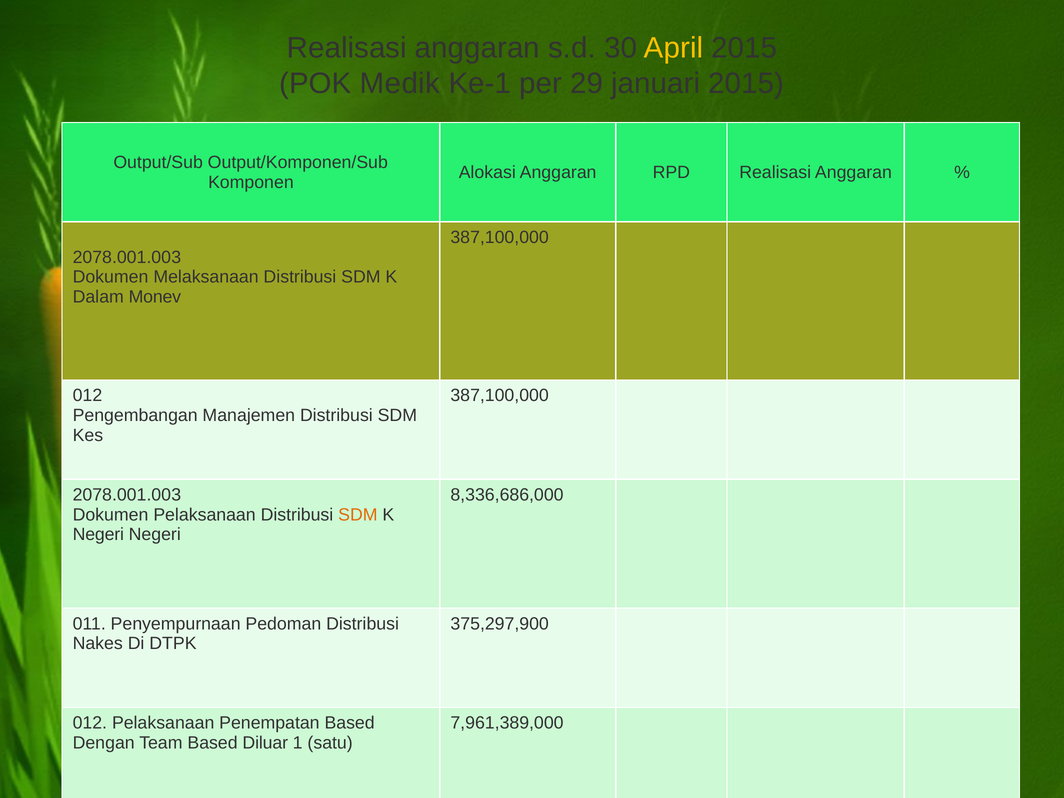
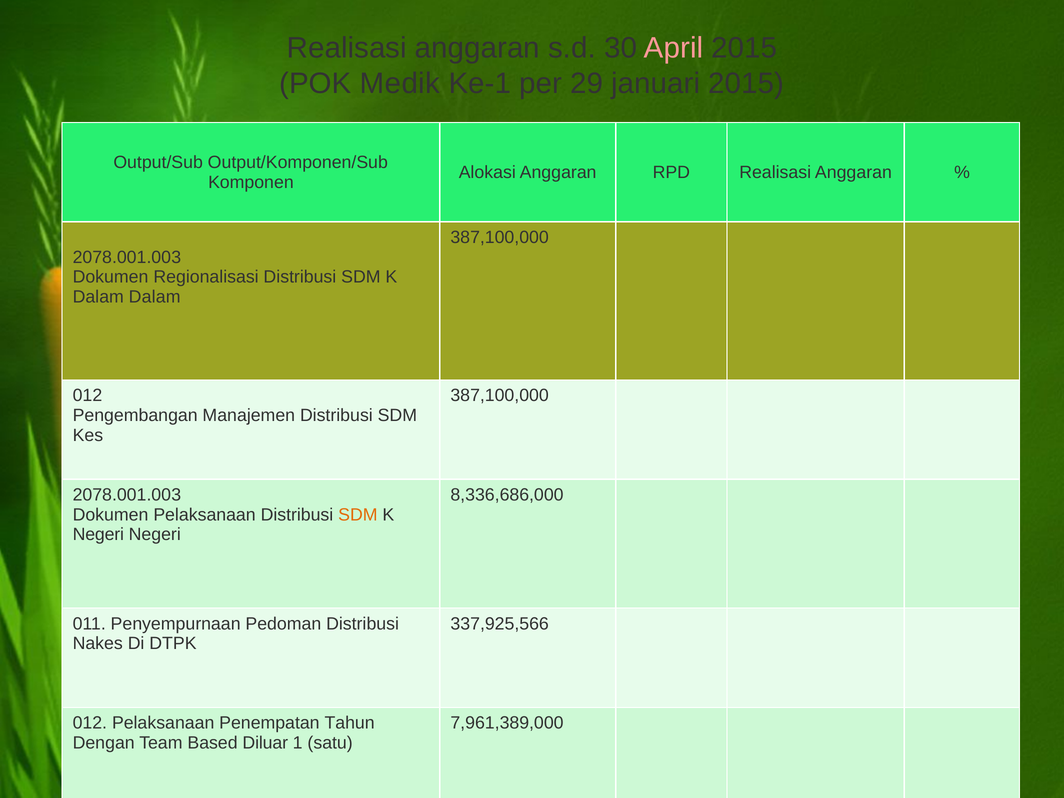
April colour: yellow -> pink
Melaksanaan: Melaksanaan -> Regionalisasi
Dalam Monev: Monev -> Dalam
375,297,900: 375,297,900 -> 337,925,566
Penempatan Based: Based -> Tahun
